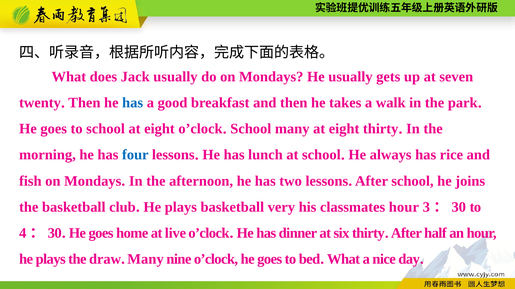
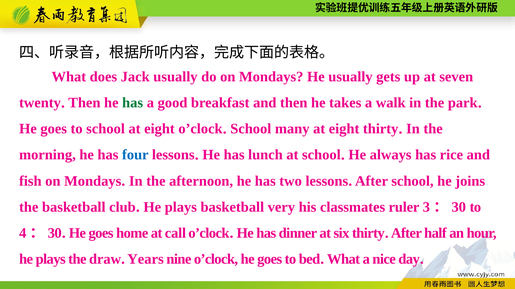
has at (133, 103) colour: blue -> green
classmates hour: hour -> ruler
live: live -> call
Many at (146, 260): Many -> Years
